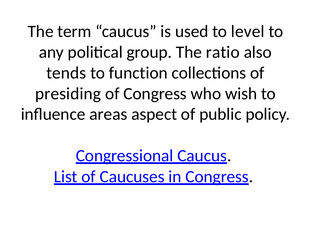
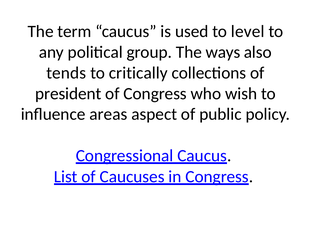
ratio: ratio -> ways
function: function -> critically
presiding: presiding -> president
